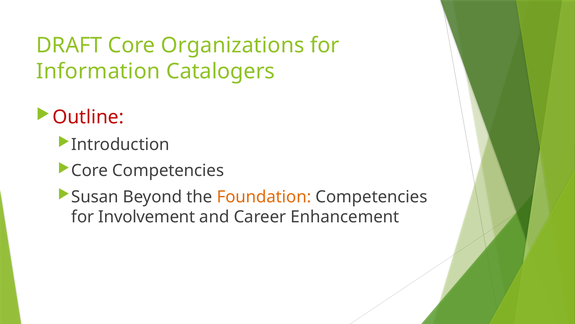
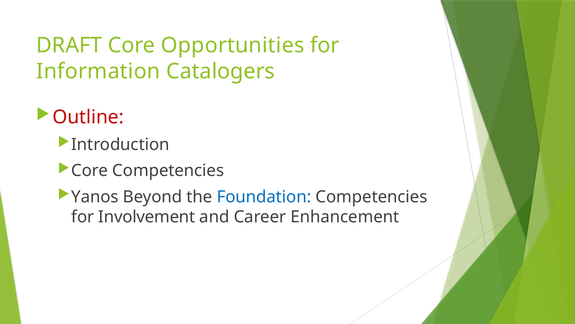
Organizations: Organizations -> Opportunities
Susan: Susan -> Yanos
Foundation colour: orange -> blue
